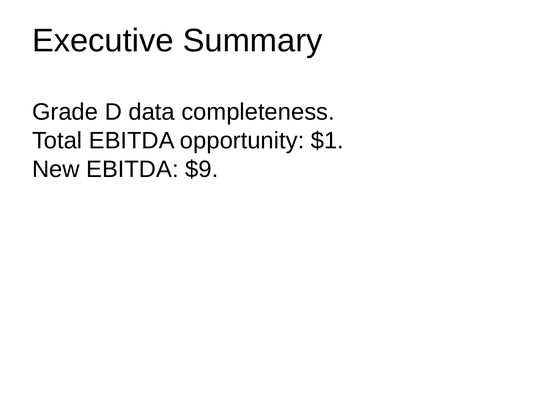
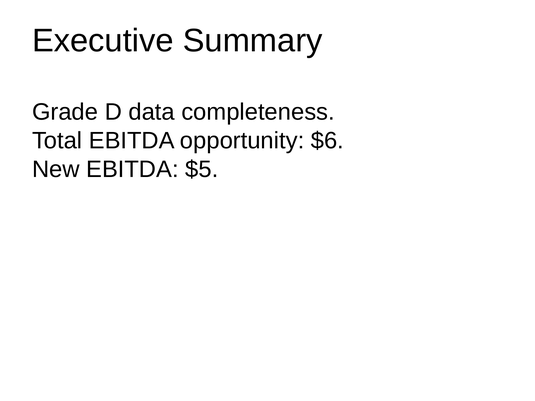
$1: $1 -> $6
$9: $9 -> $5
